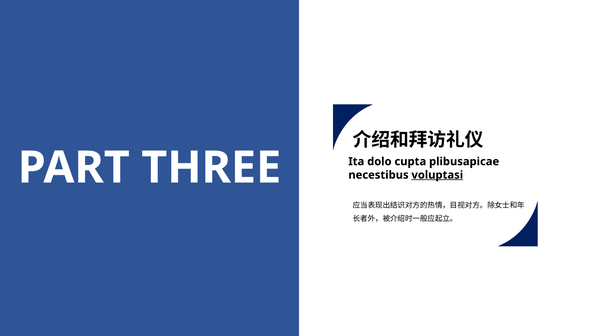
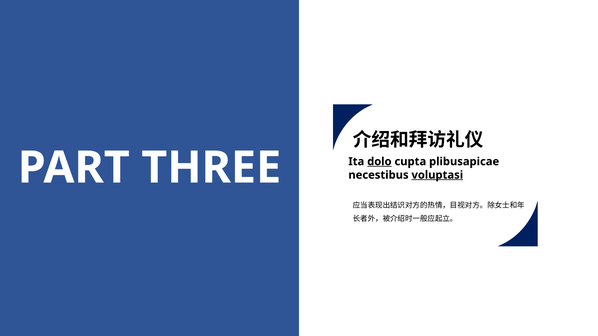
dolo underline: none -> present
